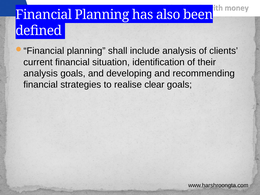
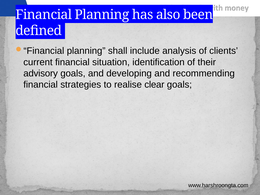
analysis at (41, 73): analysis -> advisory
